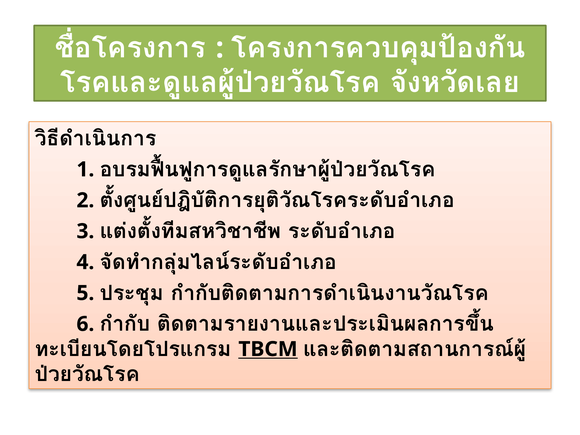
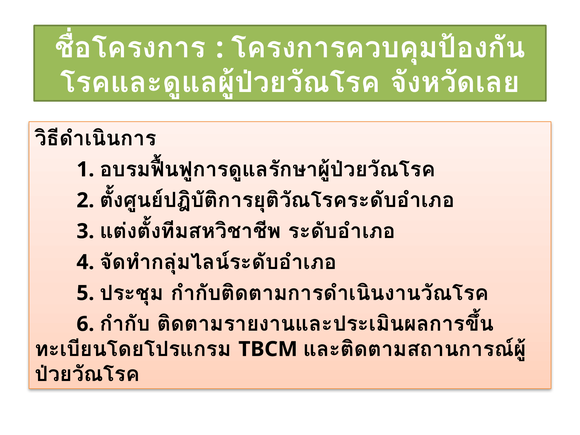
TBCM underline: present -> none
